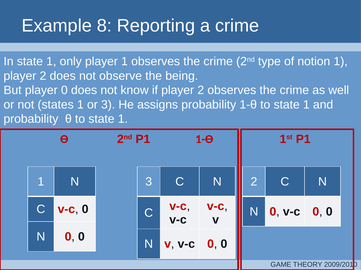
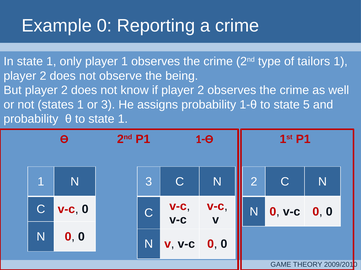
Example 8: 8 -> 0
notion: notion -> tailors
But player 0: 0 -> 2
1-θ to state 1: 1 -> 5
